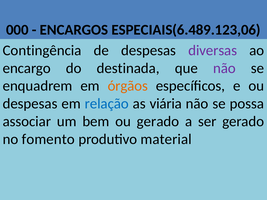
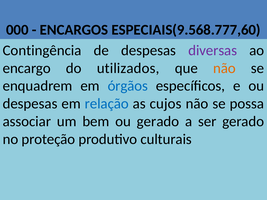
ESPECIAIS(6.489.123,06: ESPECIAIS(6.489.123,06 -> ESPECIAIS(9.568.777,60
destinada: destinada -> utilizados
não at (224, 68) colour: purple -> orange
órgãos colour: orange -> blue
viária: viária -> cujos
fomento: fomento -> proteção
material: material -> culturais
